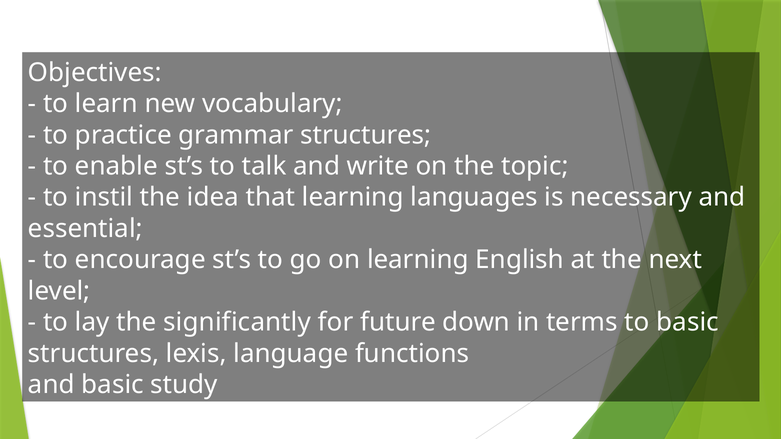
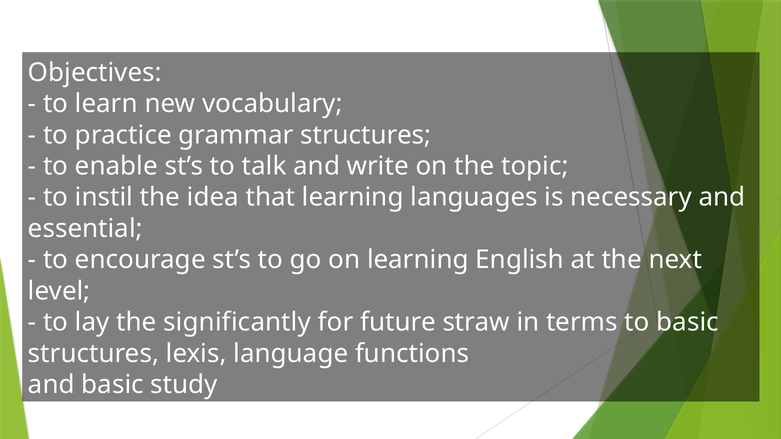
down: down -> straw
